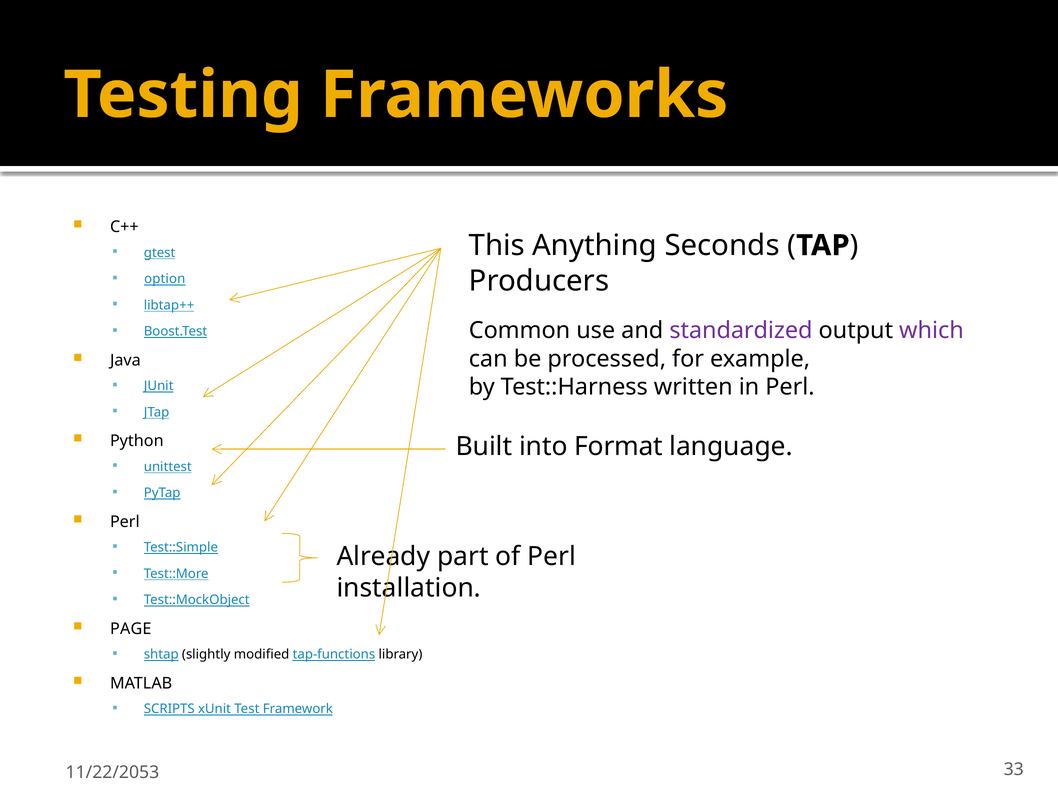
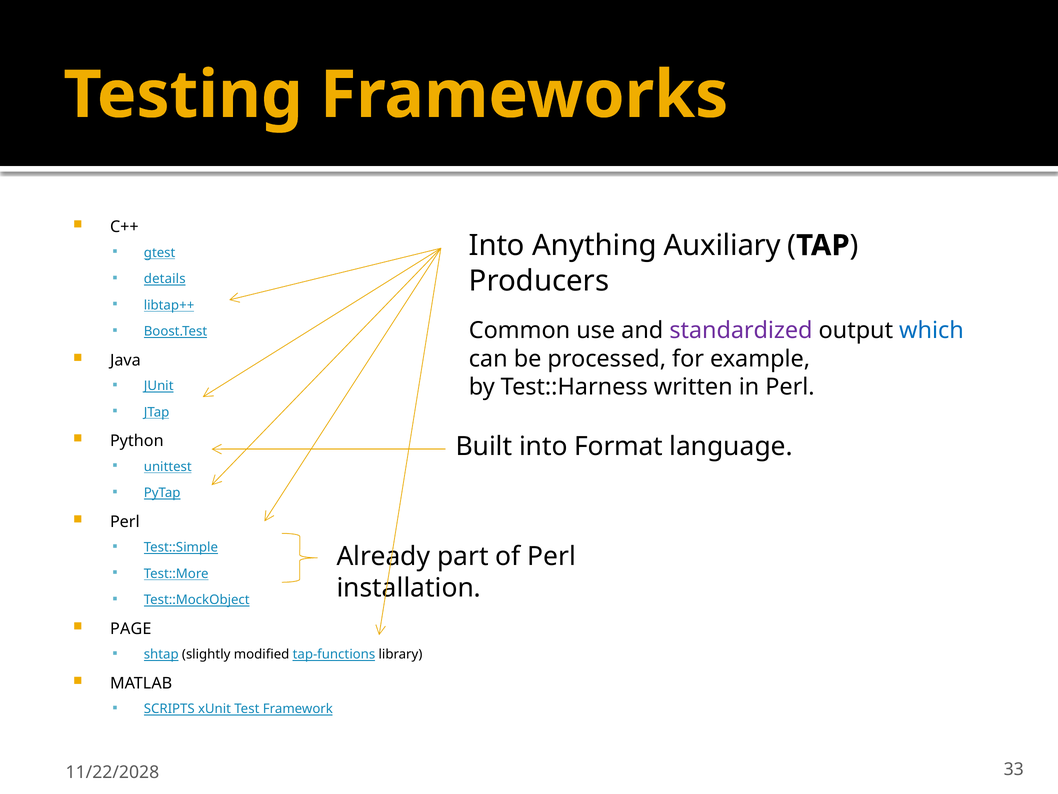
This at (497, 245): This -> Into
Seconds: Seconds -> Auxiliary
option: option -> details
which colour: purple -> blue
11/22/2053: 11/22/2053 -> 11/22/2028
